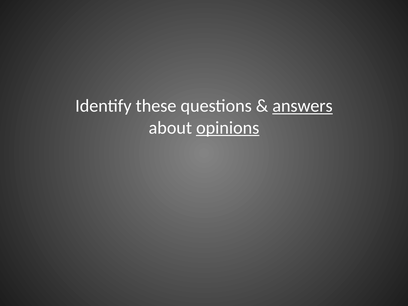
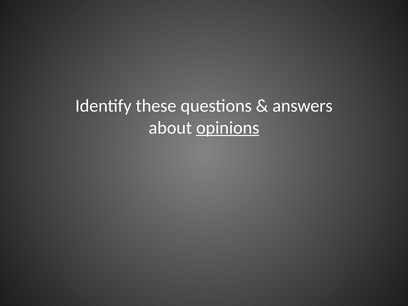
answers underline: present -> none
